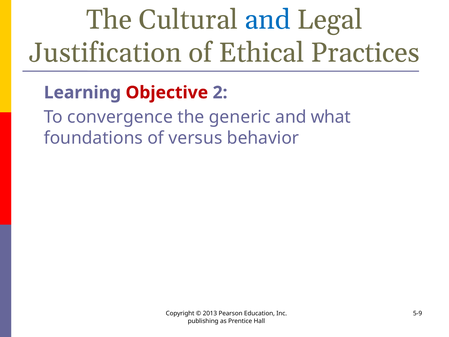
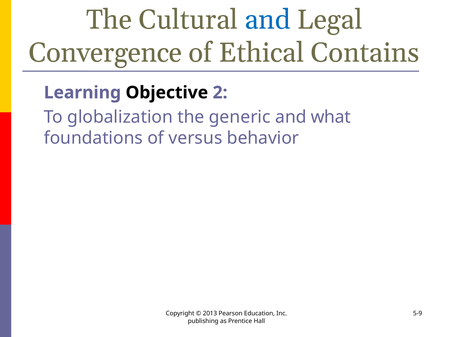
Justification: Justification -> Convergence
Practices: Practices -> Contains
Objective colour: red -> black
convergence: convergence -> globalization
